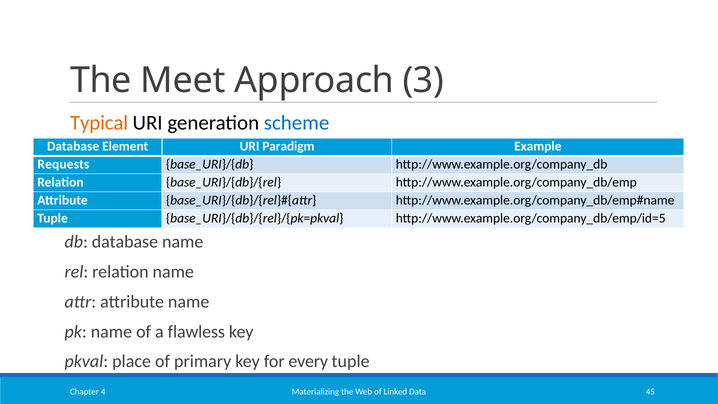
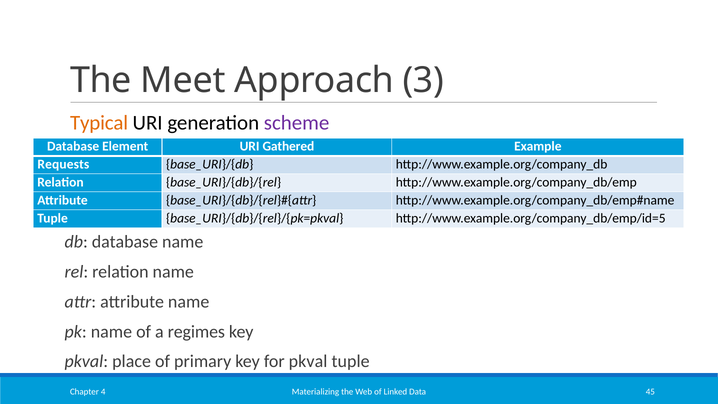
scheme colour: blue -> purple
Paradigm: Paradigm -> Gathered
flawless: flawless -> regimes
for every: every -> pkval
